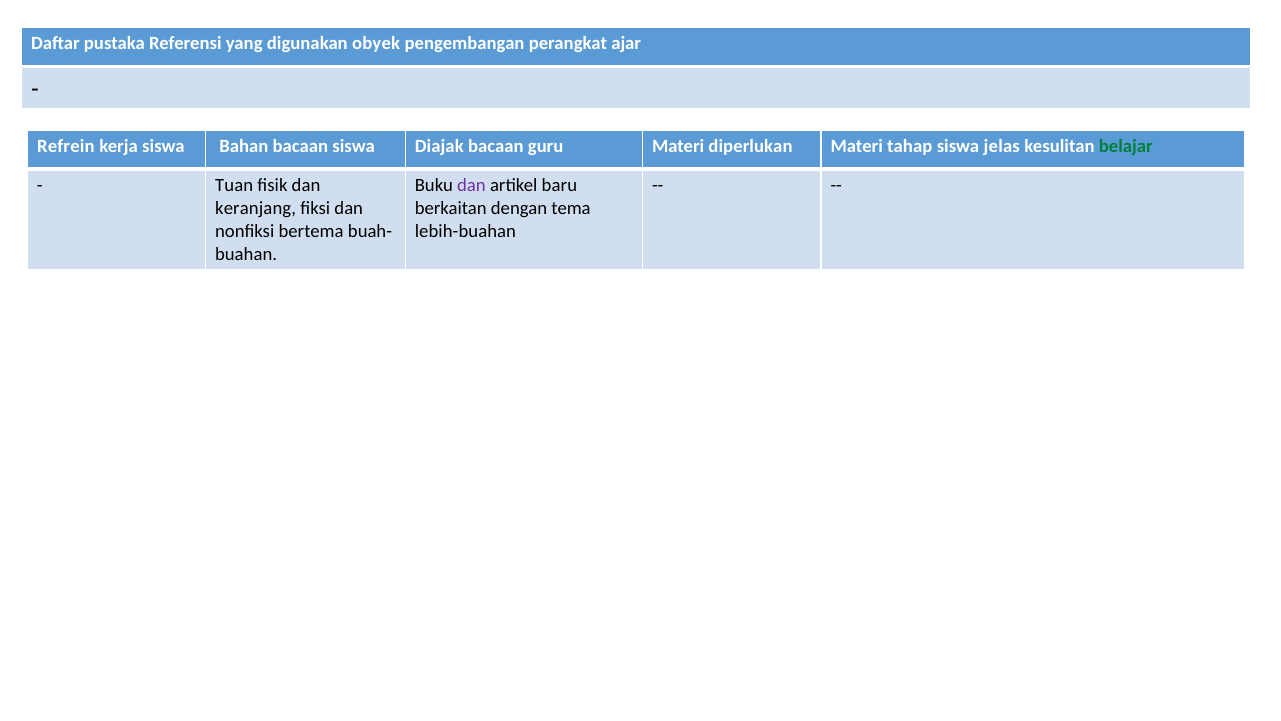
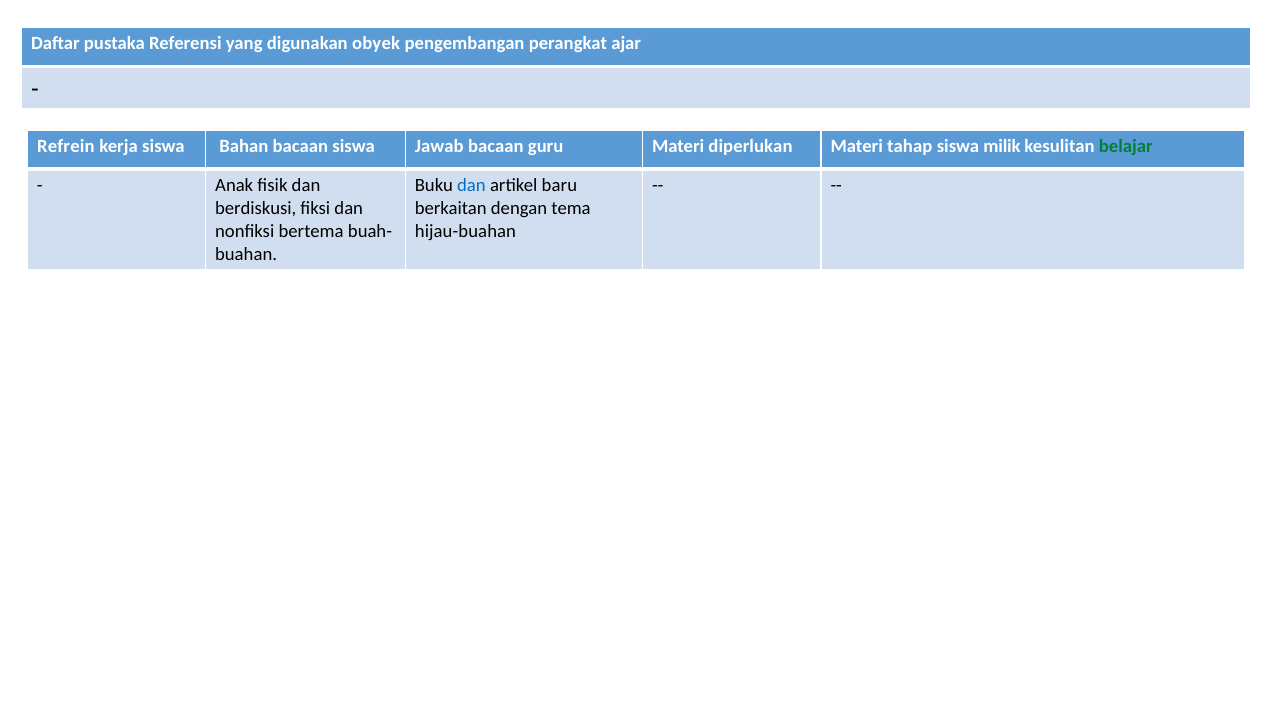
Diajak: Diajak -> Jawab
jelas: jelas -> milik
Tuan: Tuan -> Anak
dan at (471, 185) colour: purple -> blue
keranjang: keranjang -> berdiskusi
lebih-buahan: lebih-buahan -> hijau-buahan
